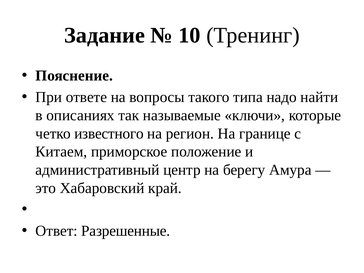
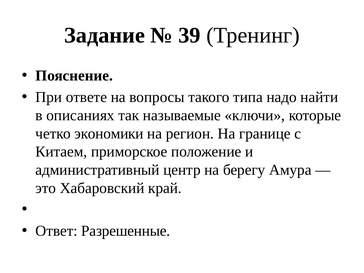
10: 10 -> 39
известного: известного -> экономики
